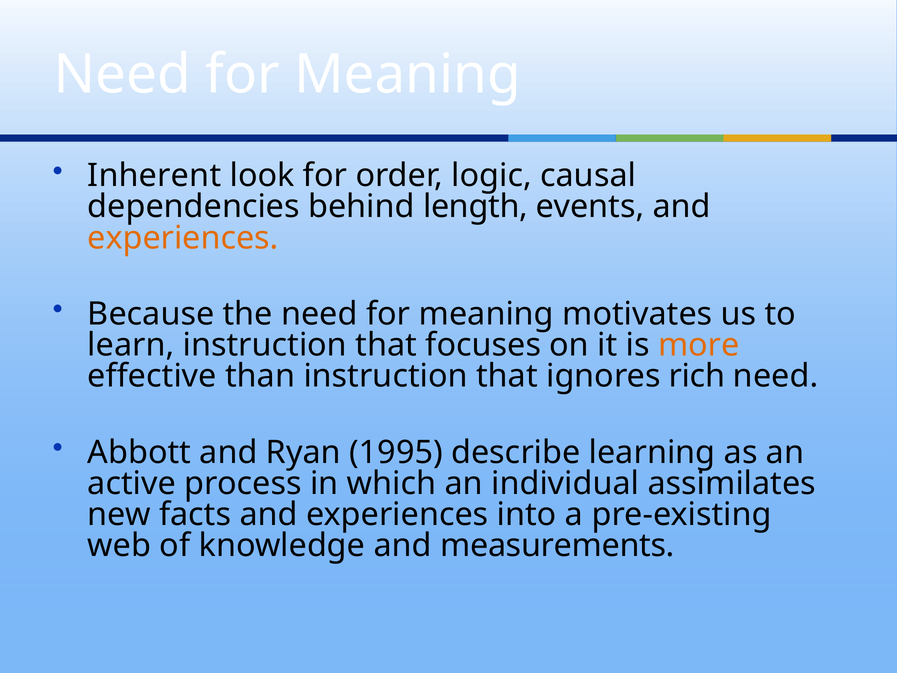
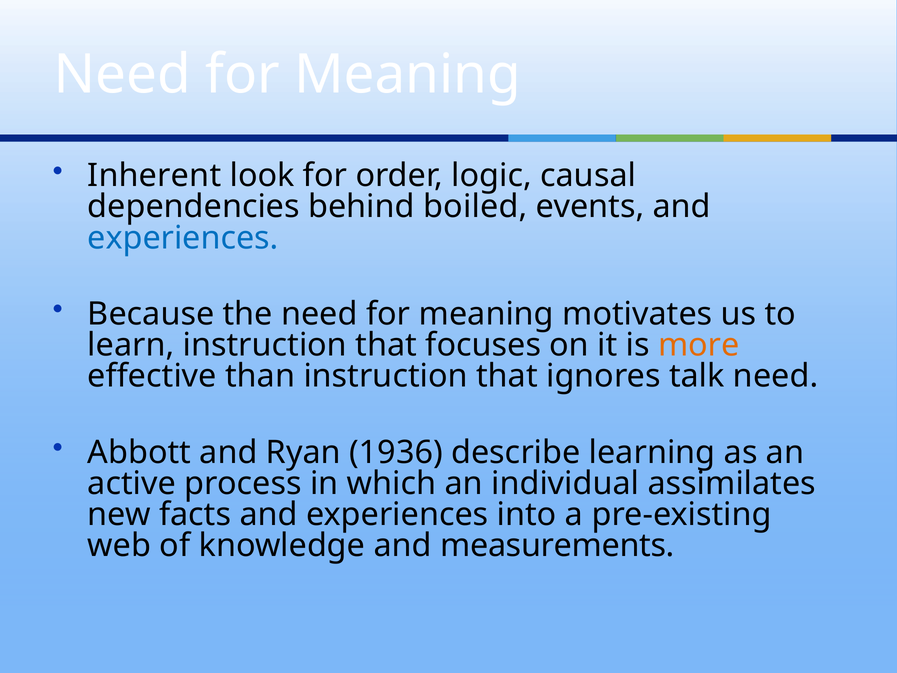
length: length -> boiled
experiences at (183, 238) colour: orange -> blue
rich: rich -> talk
1995: 1995 -> 1936
